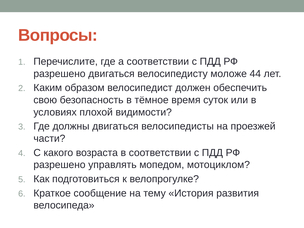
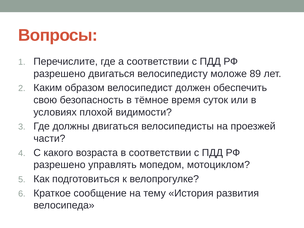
44: 44 -> 89
